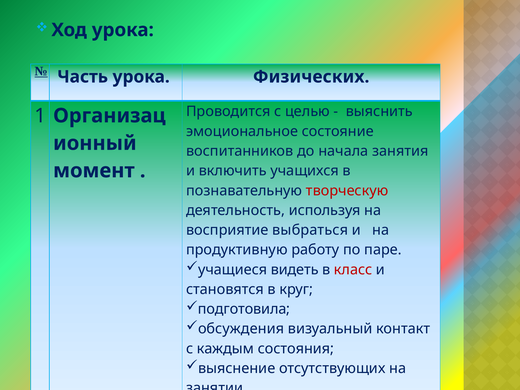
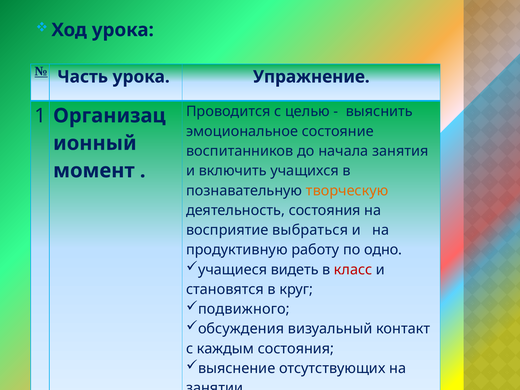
Физических: Физических -> Упражнение
творческую colour: red -> orange
деятельность используя: используя -> состояния
паре: паре -> одно
подготовила: подготовила -> подвижного
